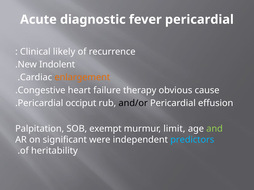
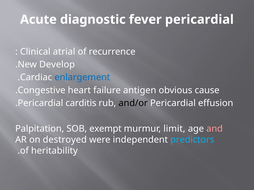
likely: likely -> atrial
Indolent: Indolent -> Develop
enlargement colour: orange -> blue
therapy: therapy -> antigen
occiput: occiput -> carditis
and colour: light green -> pink
significant: significant -> destroyed
